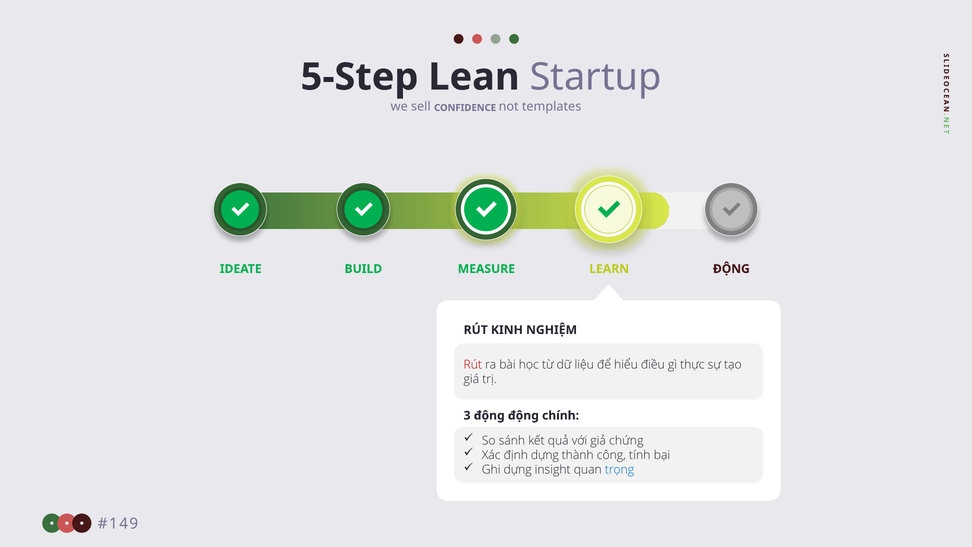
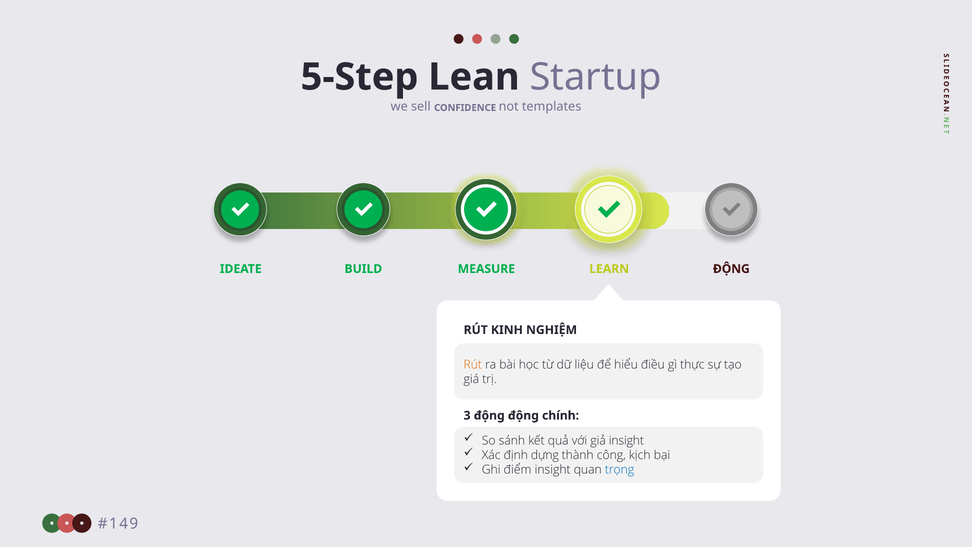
Rút at (473, 364) colour: red -> orange
giả chứng: chứng -> insight
tính: tính -> kịch
Ghi dựng: dựng -> điểm
